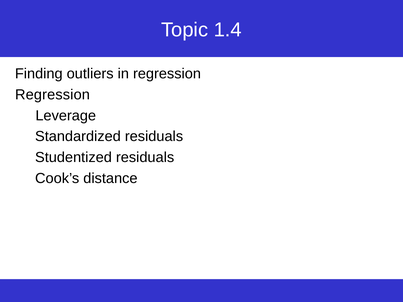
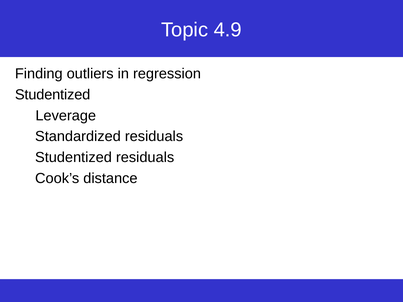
1.4: 1.4 -> 4.9
Regression at (52, 95): Regression -> Studentized
